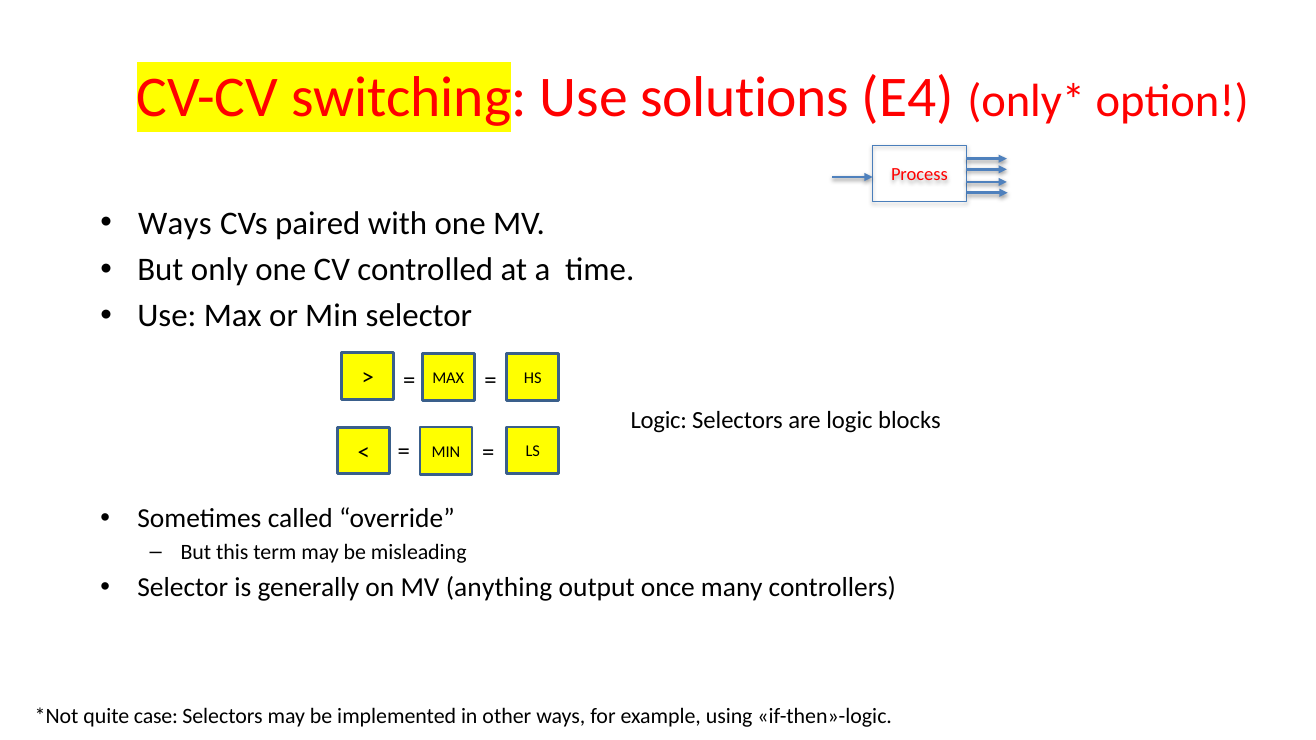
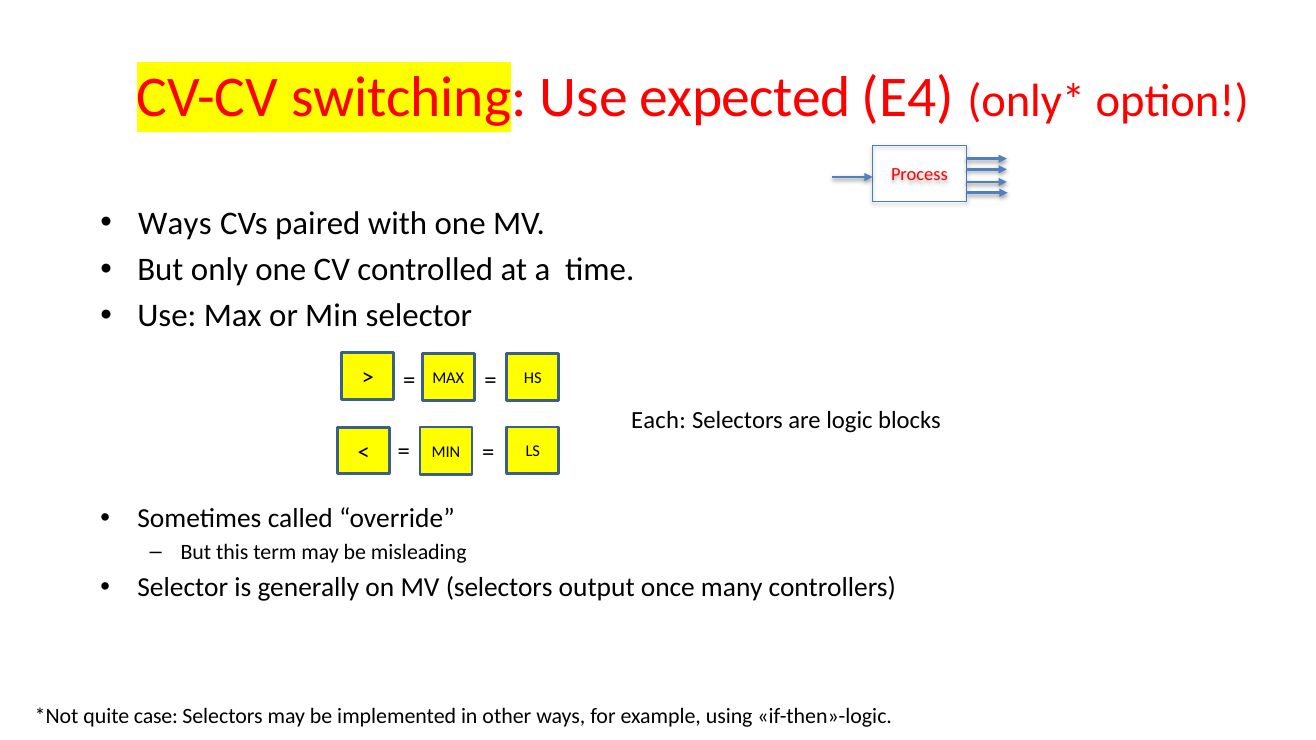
solutions: solutions -> expected
Logic at (659, 420): Logic -> Each
MV anything: anything -> selectors
